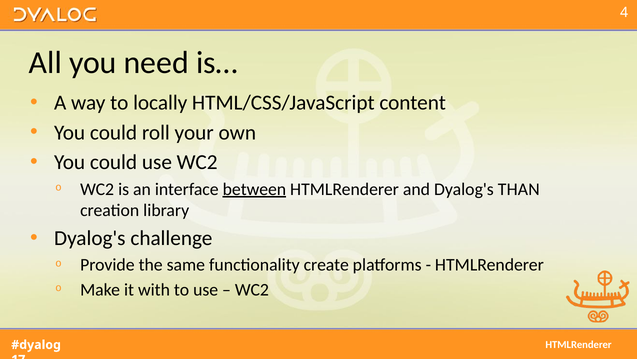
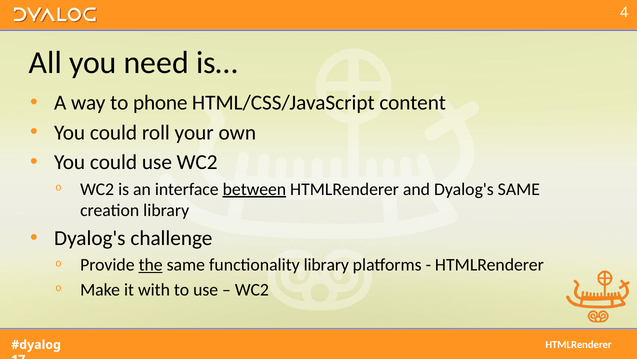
locally: locally -> phone
Dyalog's THAN: THAN -> SAME
the underline: none -> present
functionality create: create -> library
